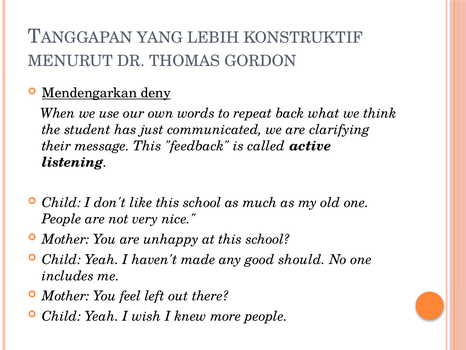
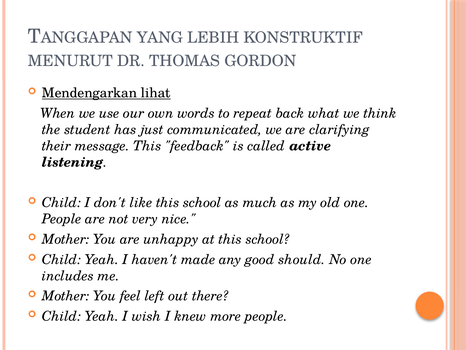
deny: deny -> lihat
